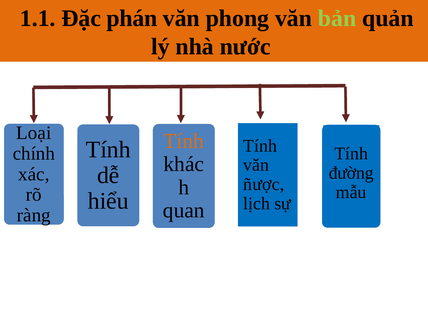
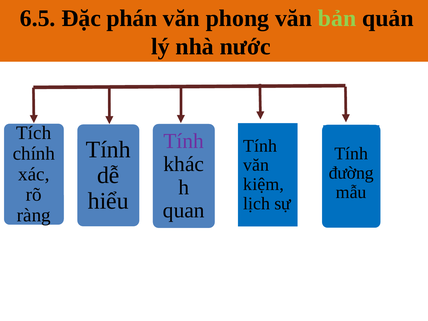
1.1: 1.1 -> 6.5
Loại: Loại -> Tích
Tính at (184, 141) colour: orange -> purple
ñược: ñược -> kiệm
